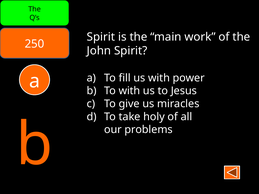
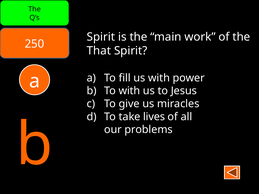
John: John -> That
holy: holy -> lives
